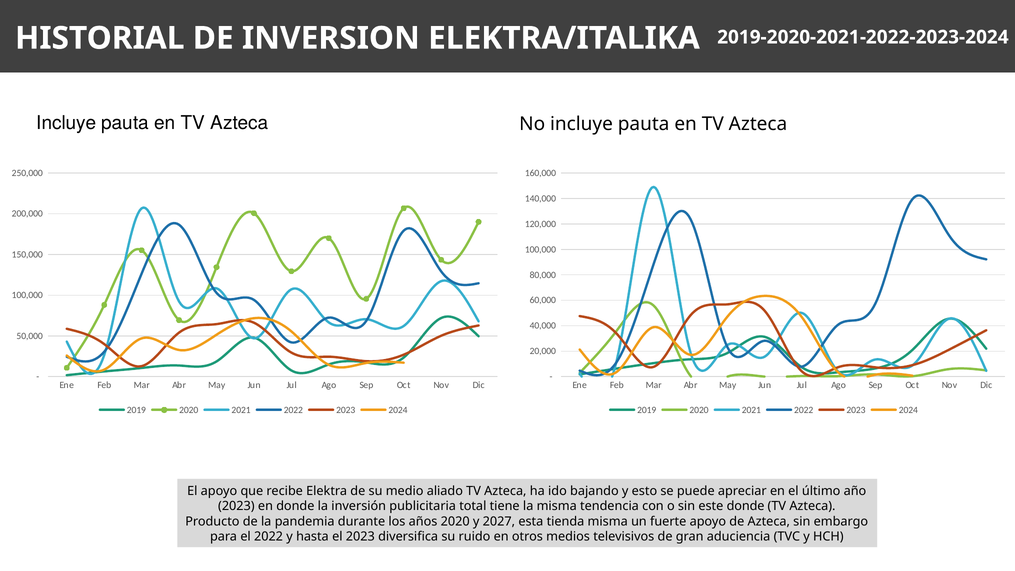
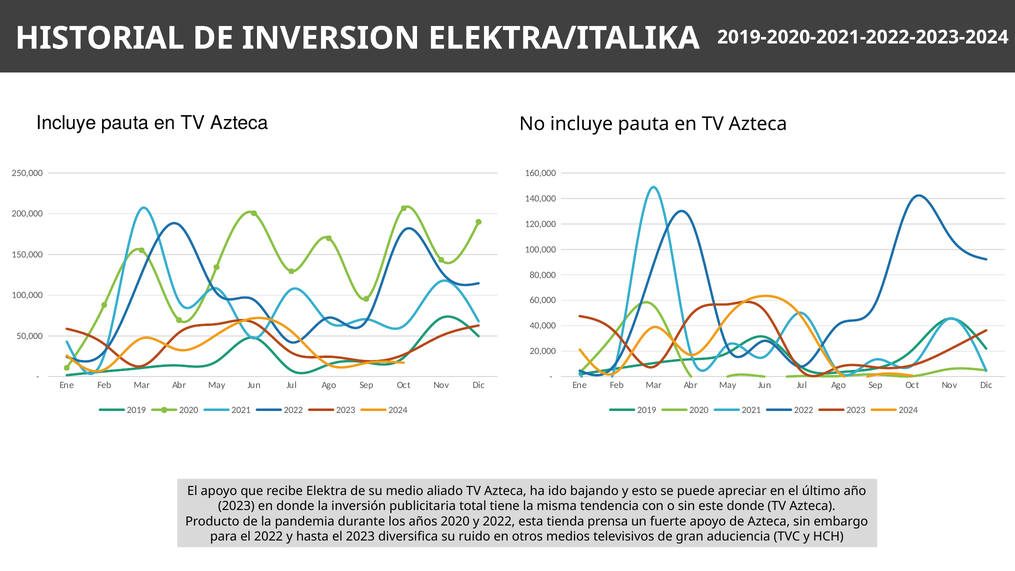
y 2027: 2027 -> 2022
tienda misma: misma -> prensa
